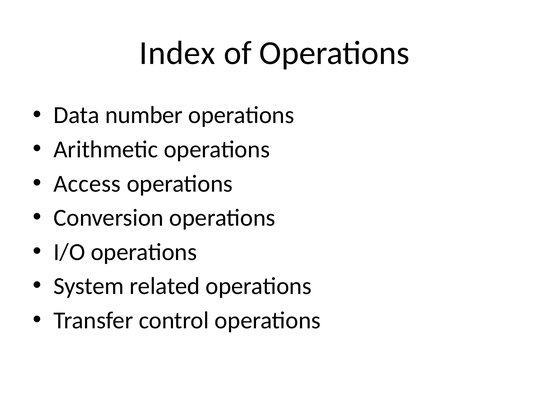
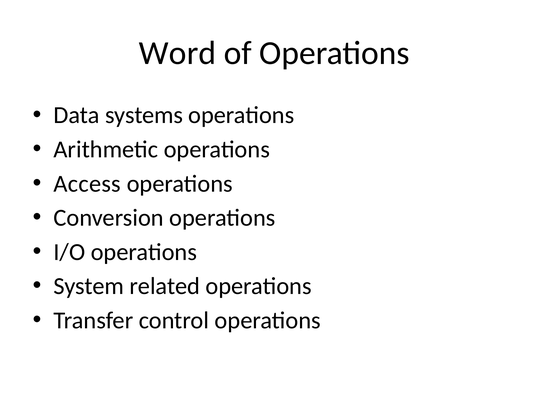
Index: Index -> Word
number: number -> systems
